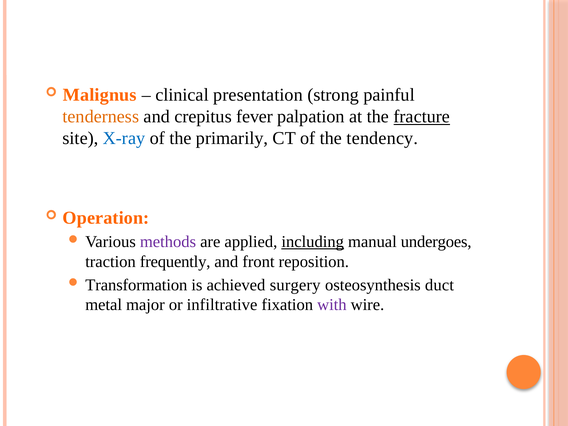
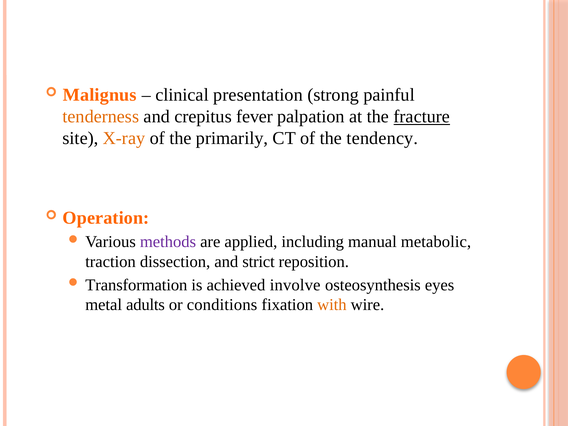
X-ray colour: blue -> orange
including underline: present -> none
undergoes: undergoes -> metabolic
frequently: frequently -> dissection
front: front -> strict
surgery: surgery -> involve
duct: duct -> eyes
major: major -> adults
infiltrative: infiltrative -> conditions
with colour: purple -> orange
